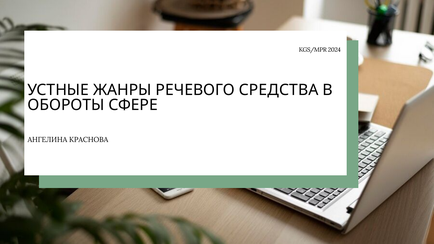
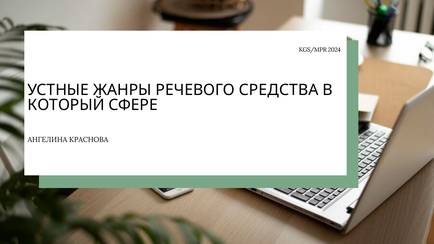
ОБОРОТЫ: ОБОРОТЫ -> КОТОРЫЙ
